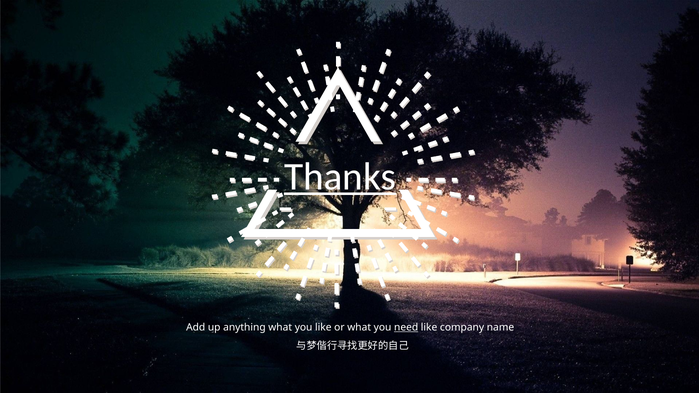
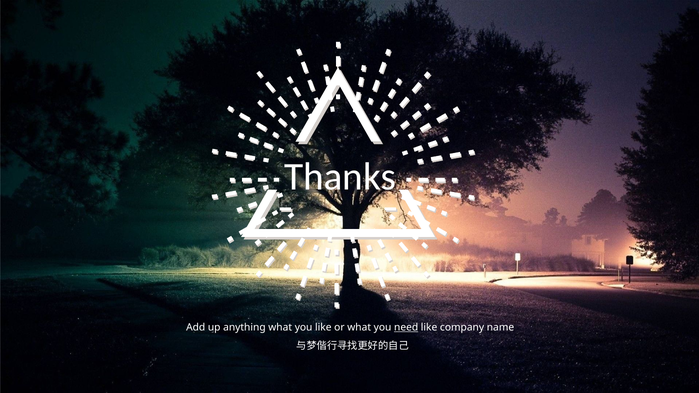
Thanks underline: present -> none
